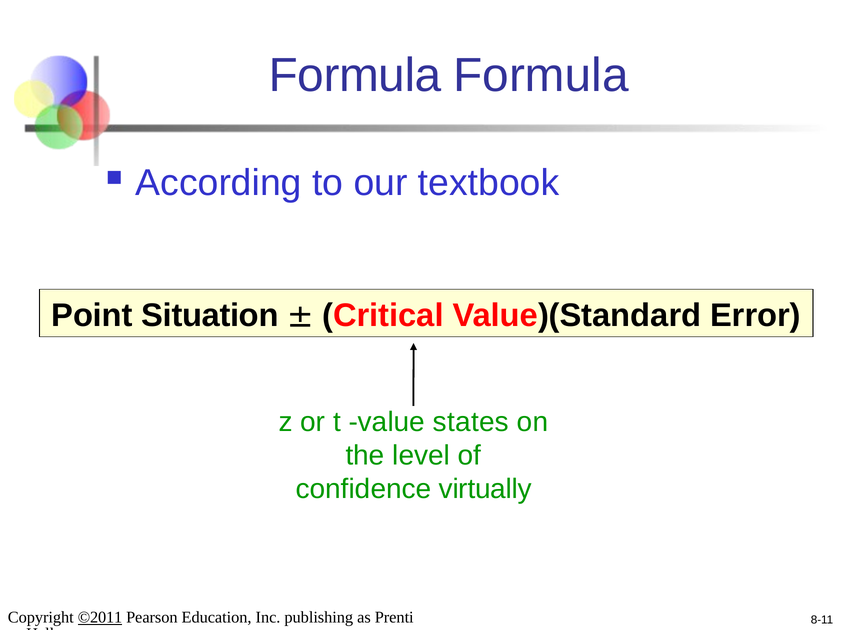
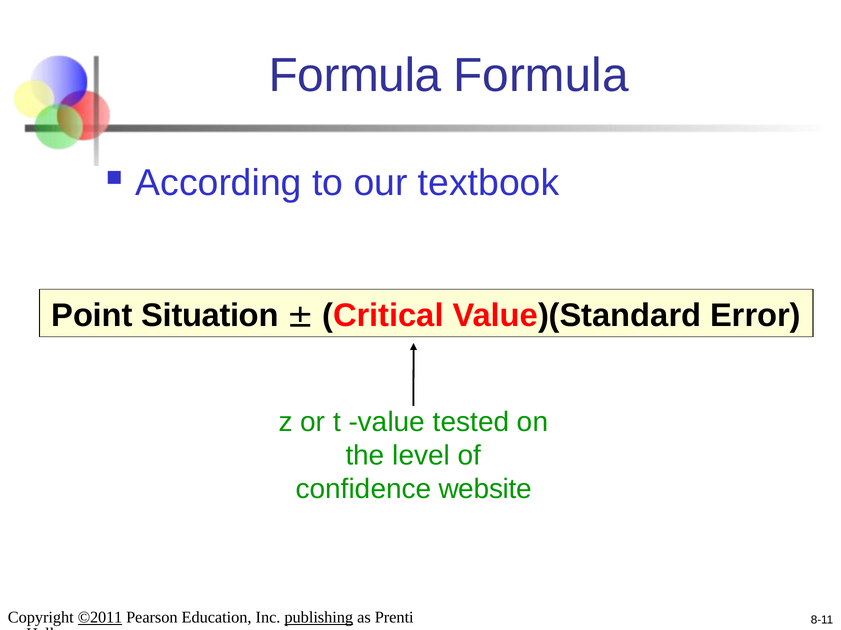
states: states -> tested
virtually: virtually -> website
publishing underline: none -> present
